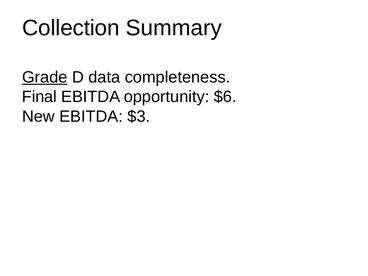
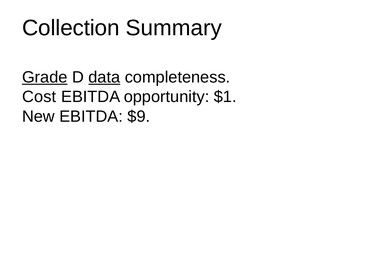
data underline: none -> present
Final: Final -> Cost
$6: $6 -> $1
$3: $3 -> $9
